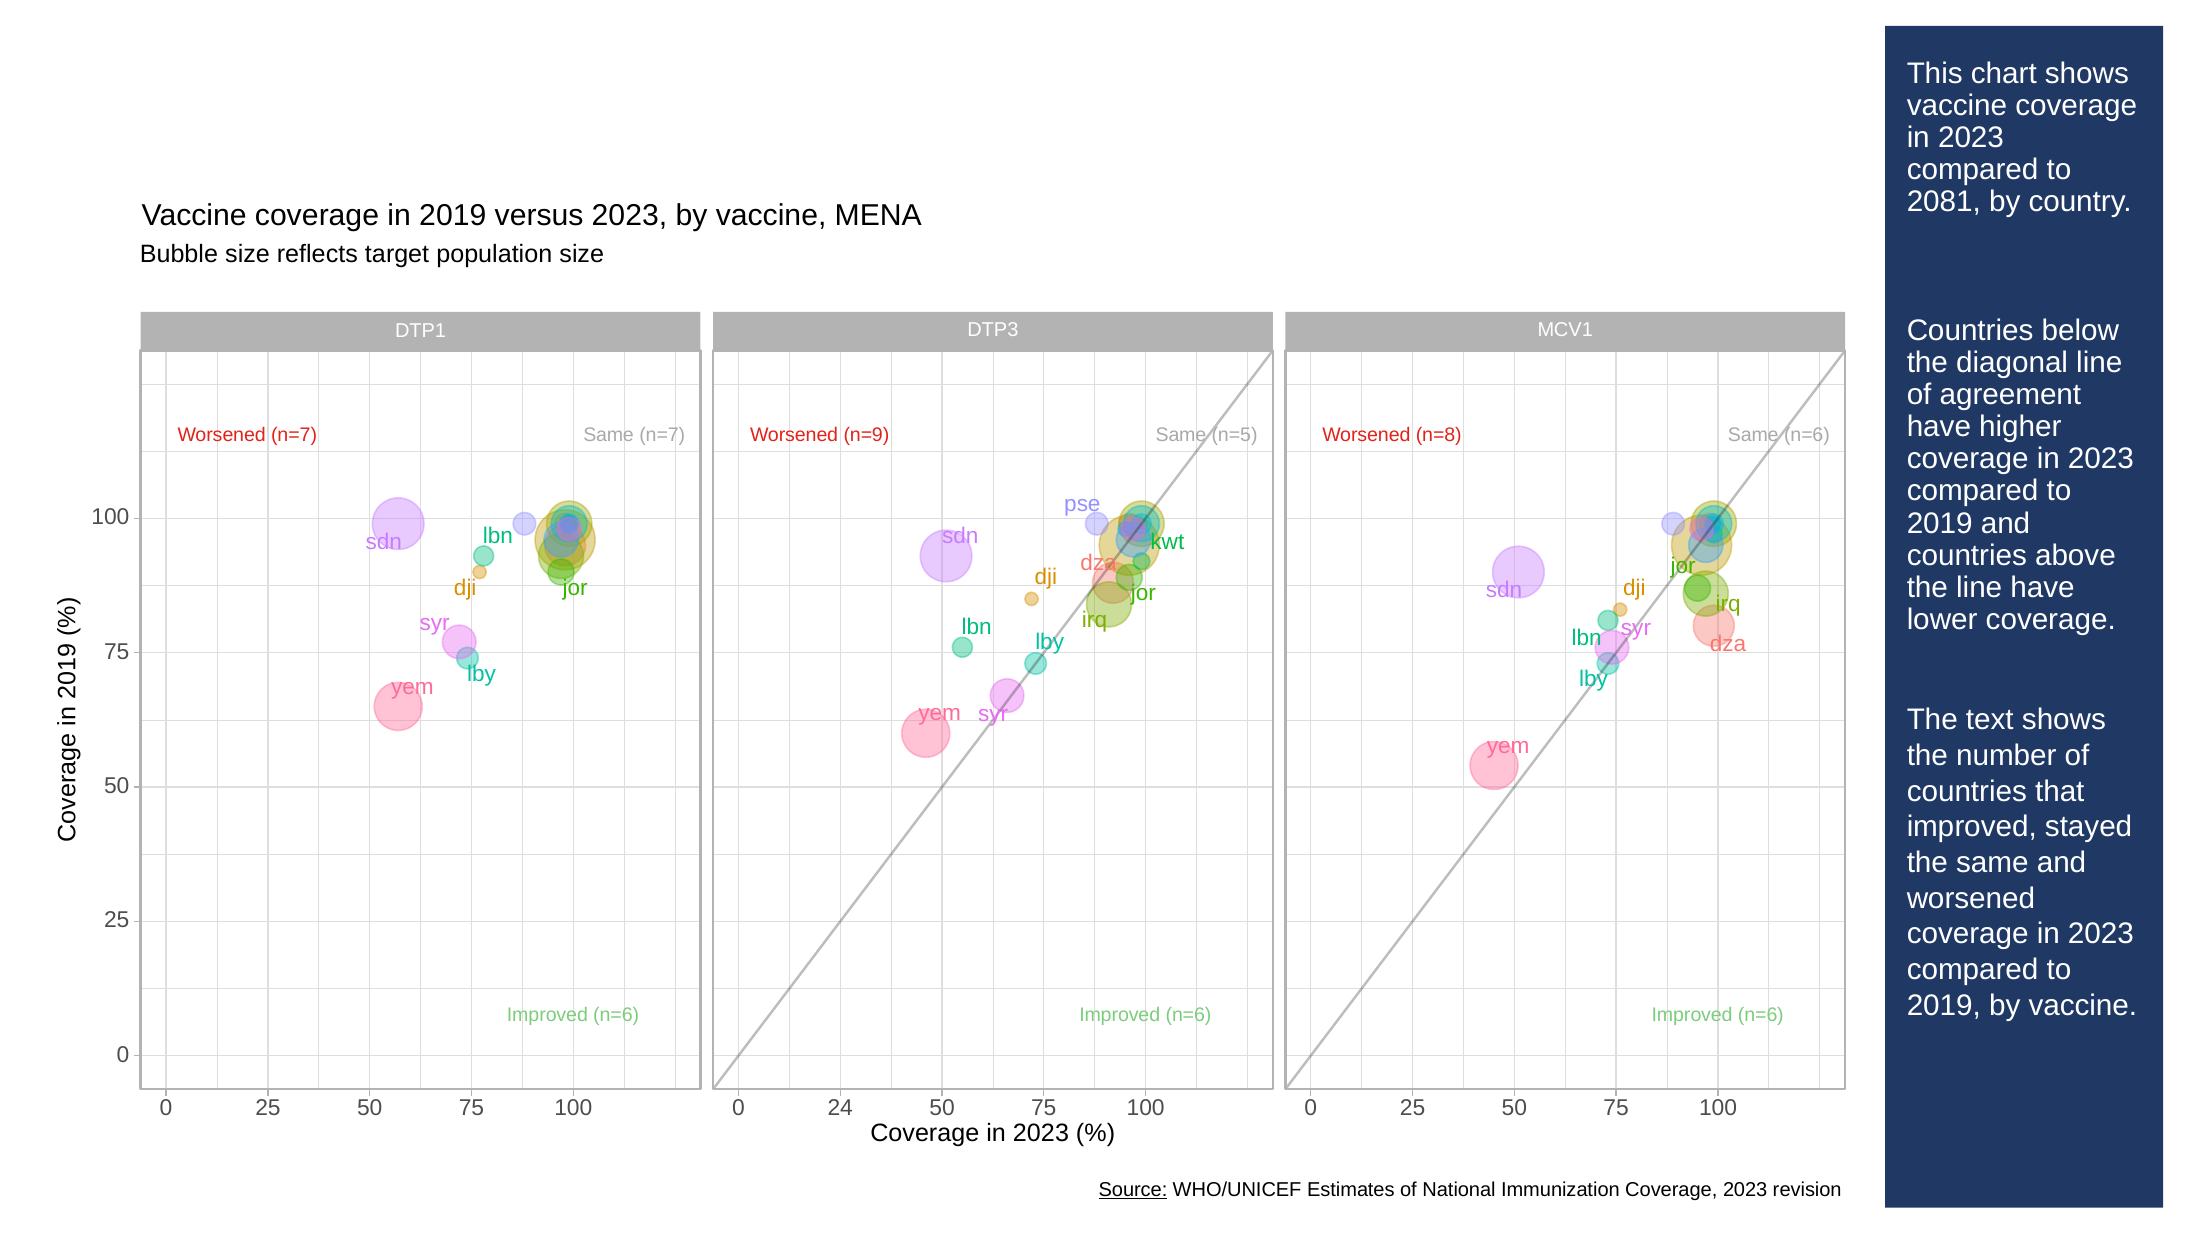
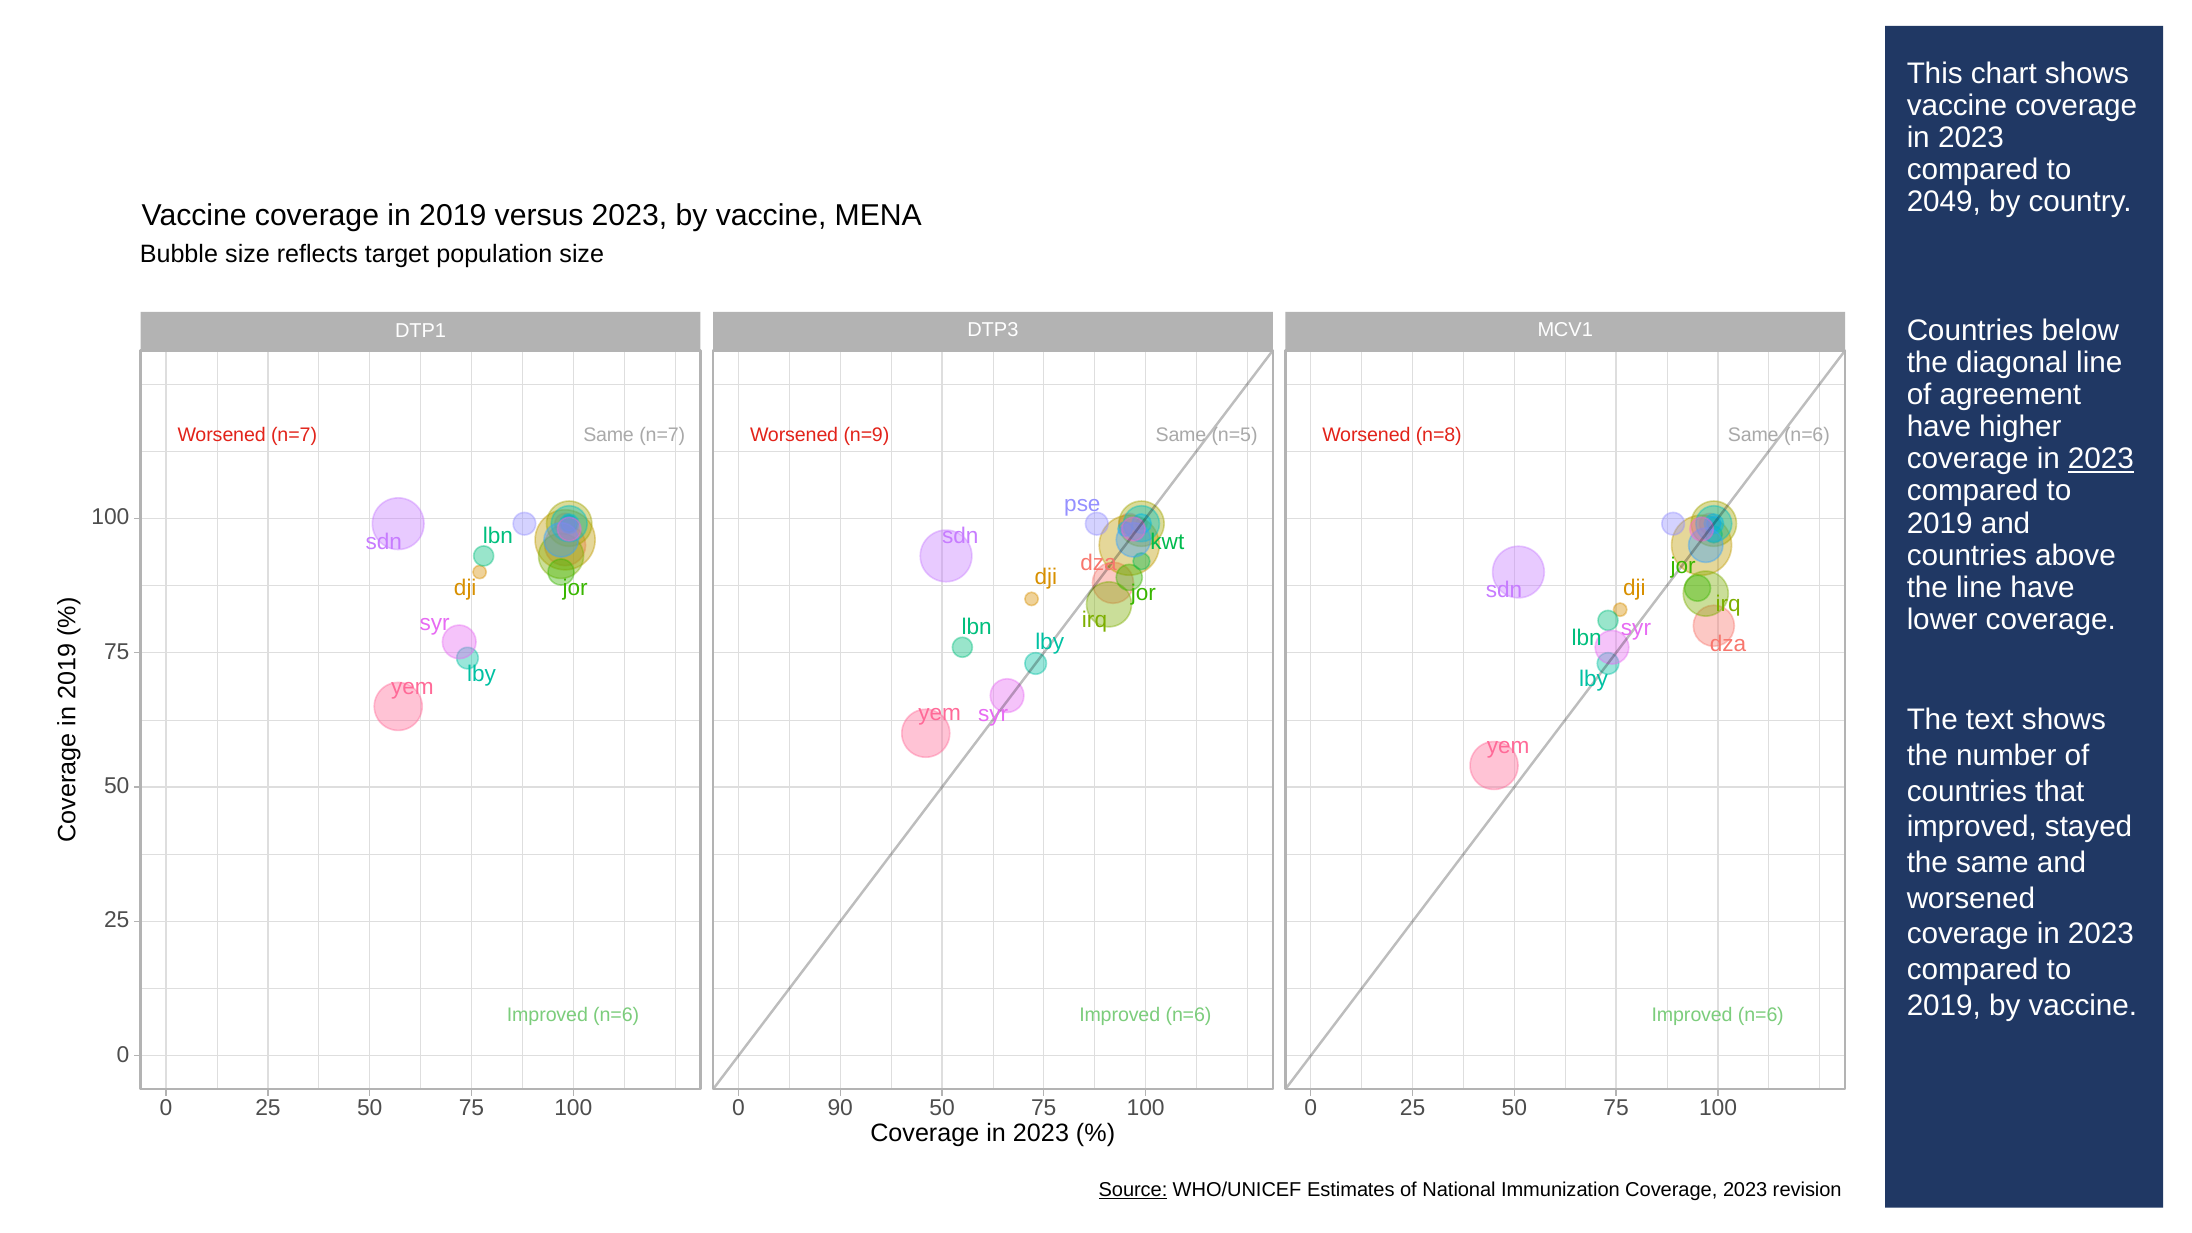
2081: 2081 -> 2049
2023 at (2101, 459) underline: none -> present
24: 24 -> 90
